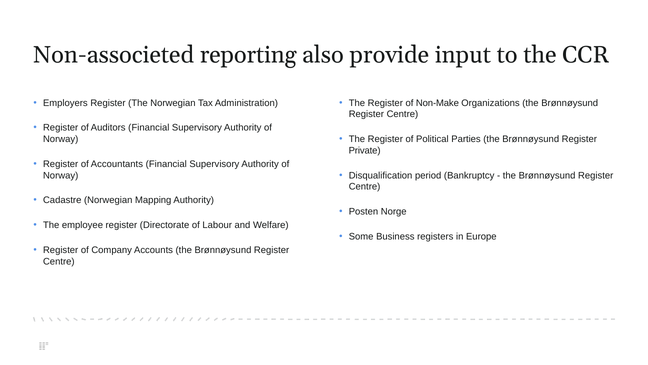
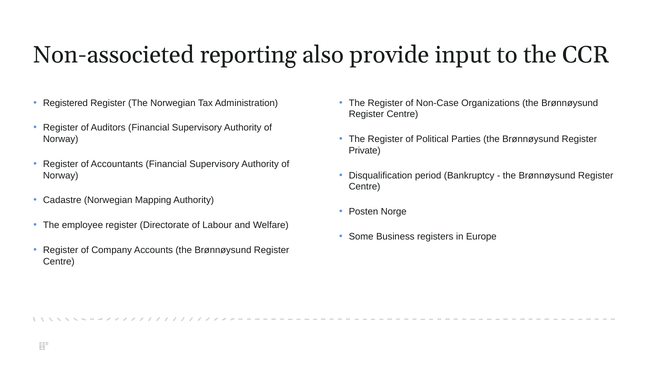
Employers: Employers -> Registered
Non-Make: Non-Make -> Non-Case
